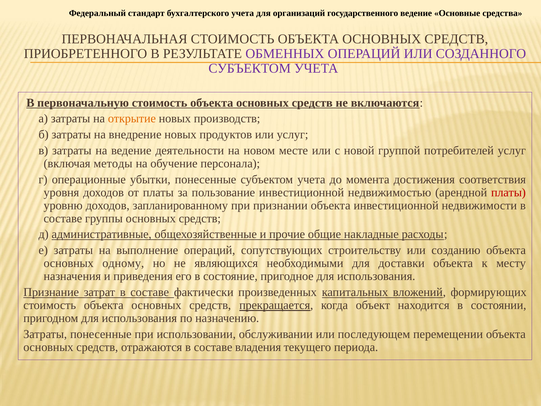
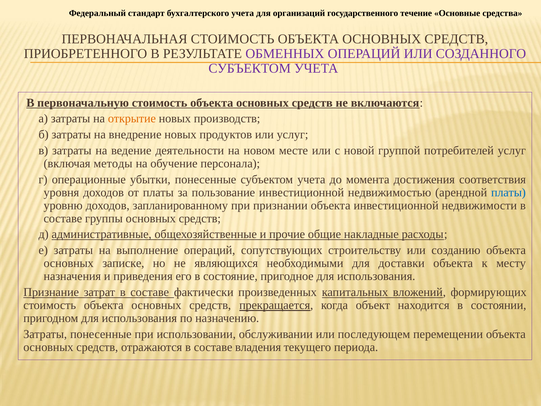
государственного ведение: ведение -> течение
платы at (508, 192) colour: red -> blue
одному: одному -> записке
